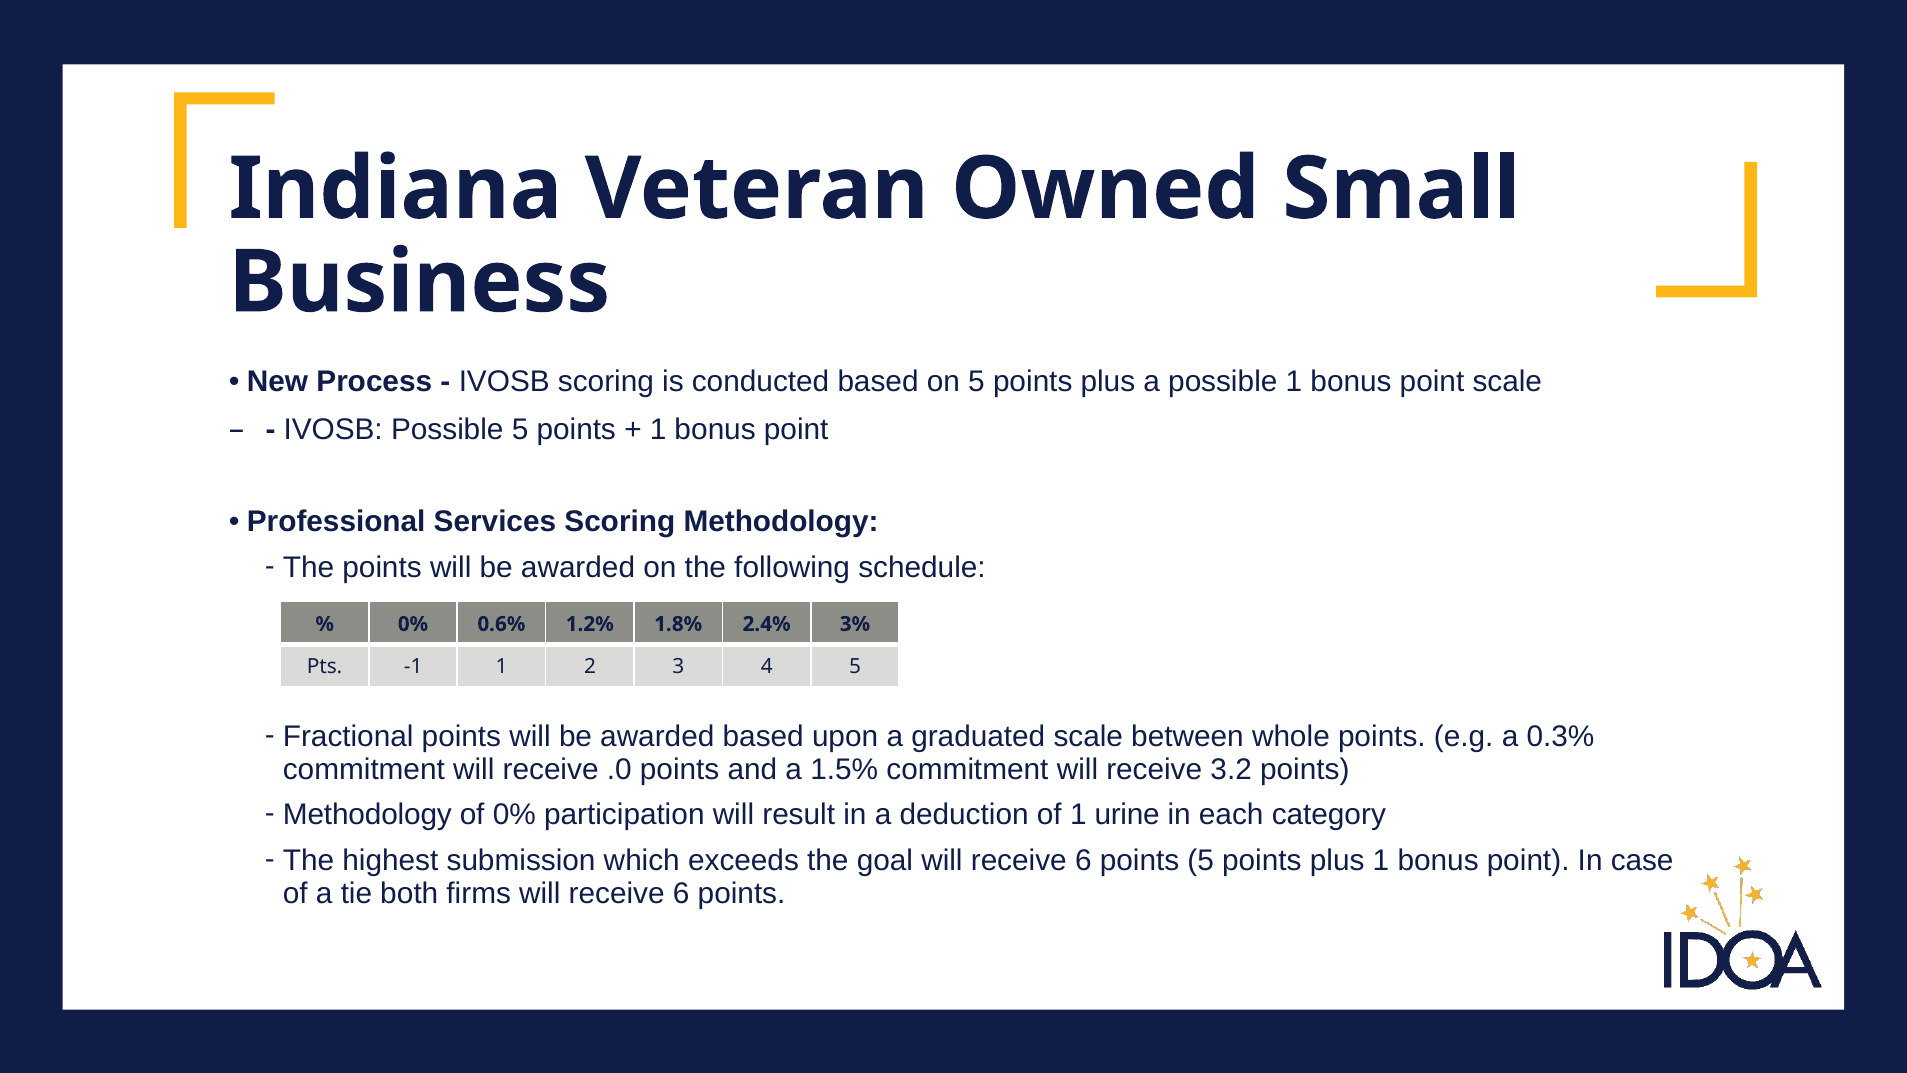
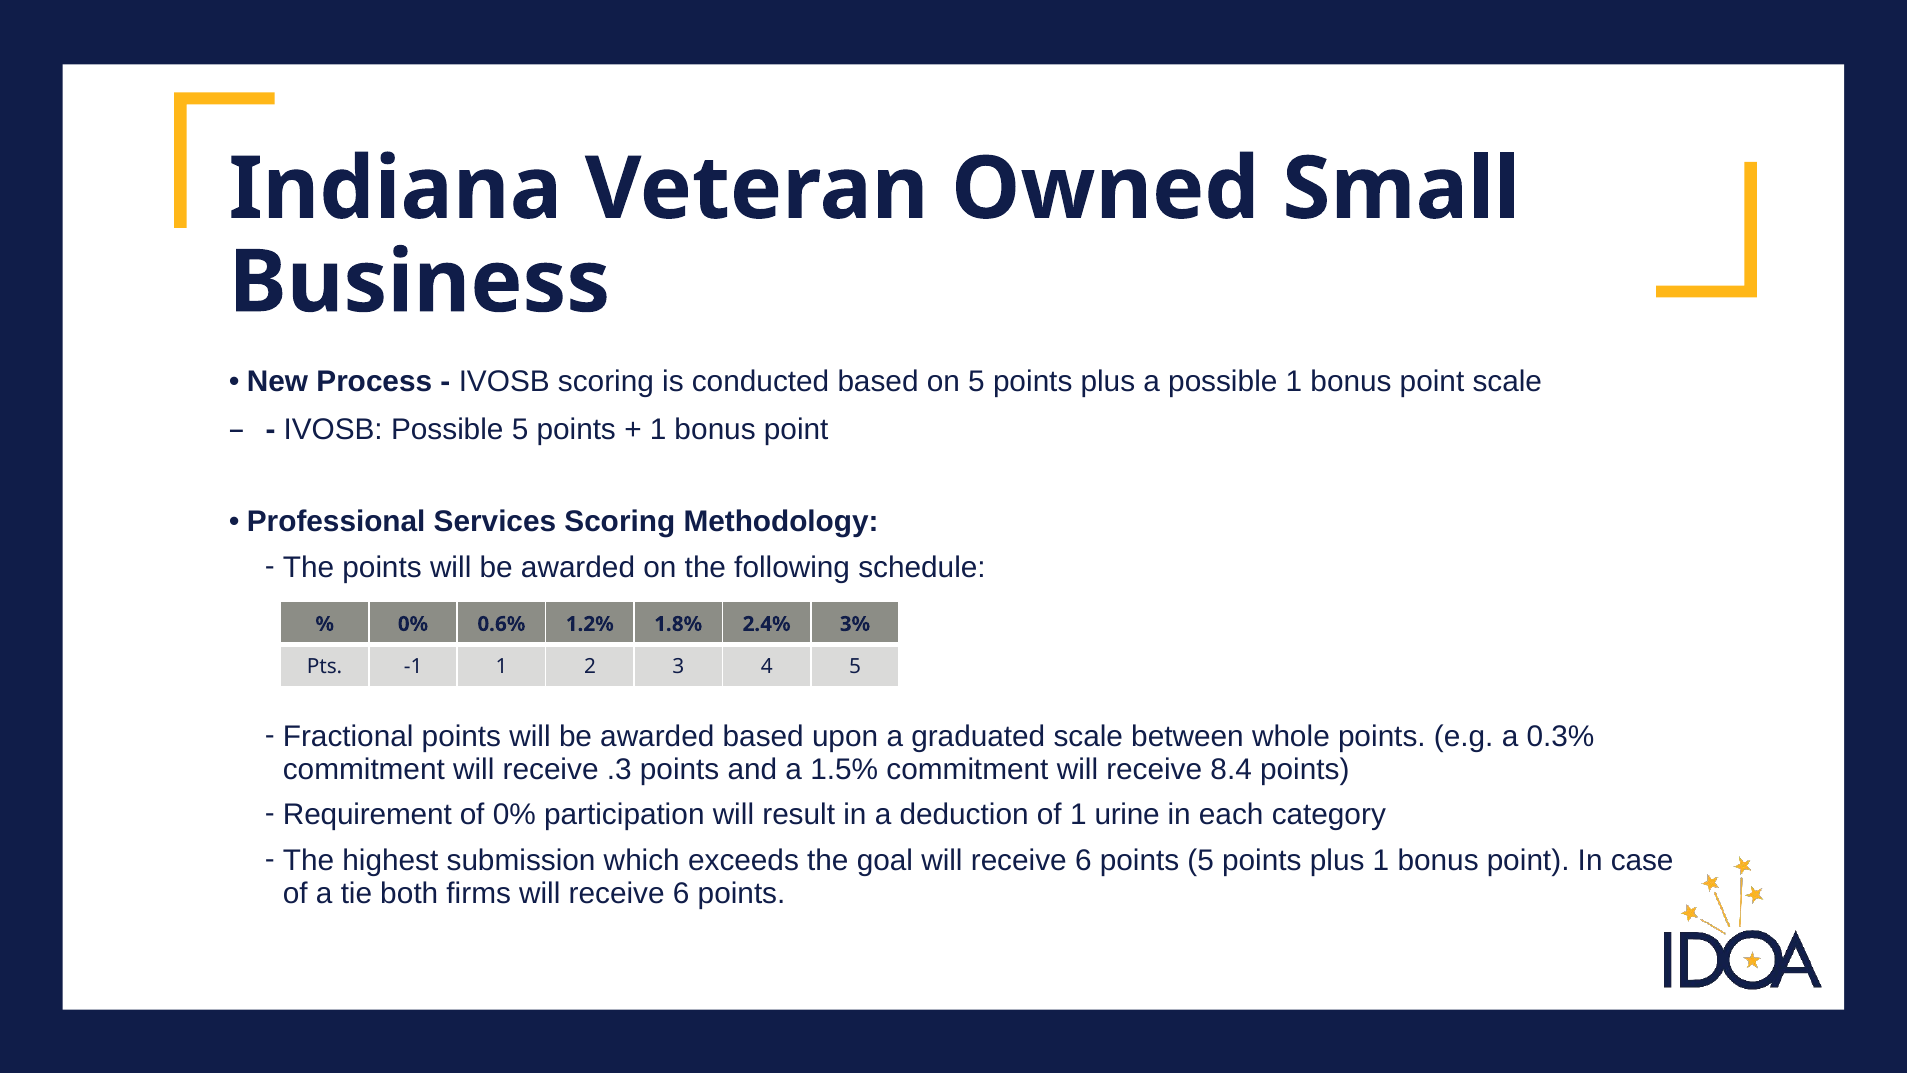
.0: .0 -> .3
3.2: 3.2 -> 8.4
Methodology at (367, 815): Methodology -> Requirement
